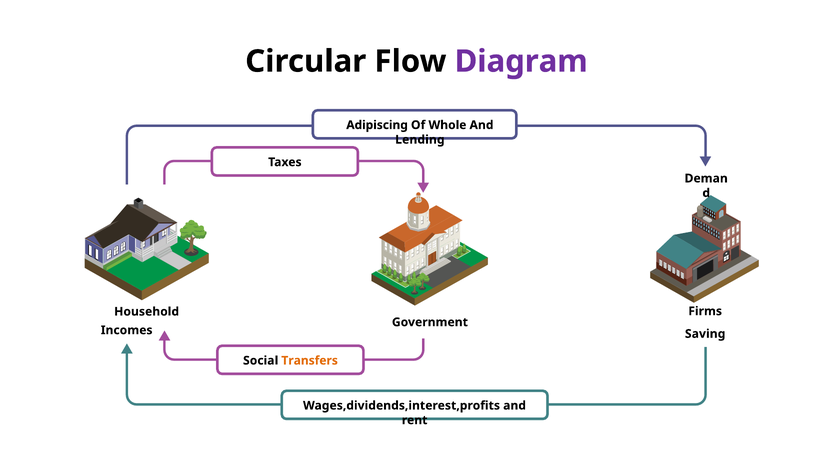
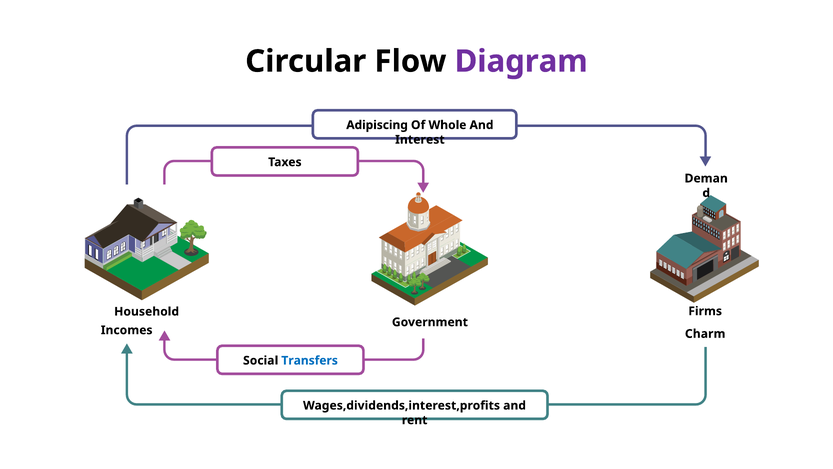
Lending: Lending -> Interest
Saving: Saving -> Charm
Transfers colour: orange -> blue
